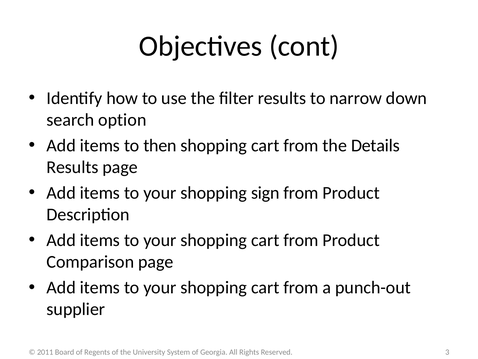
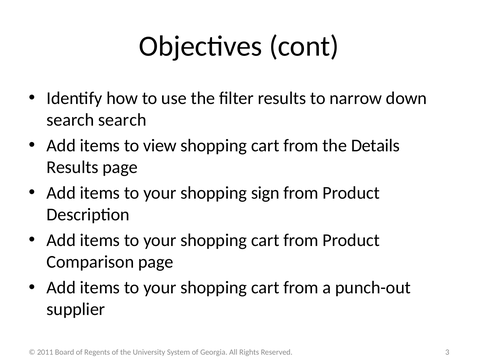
search option: option -> search
then: then -> view
